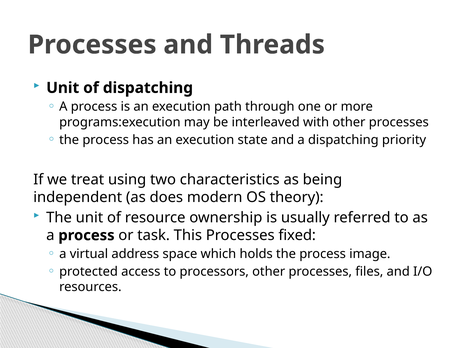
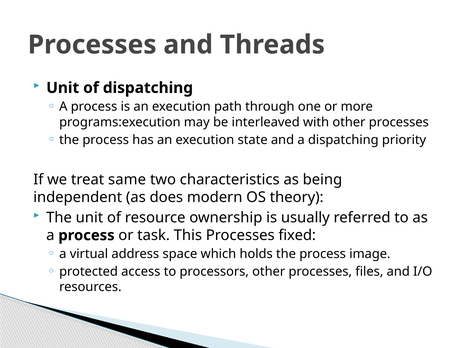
using: using -> same
